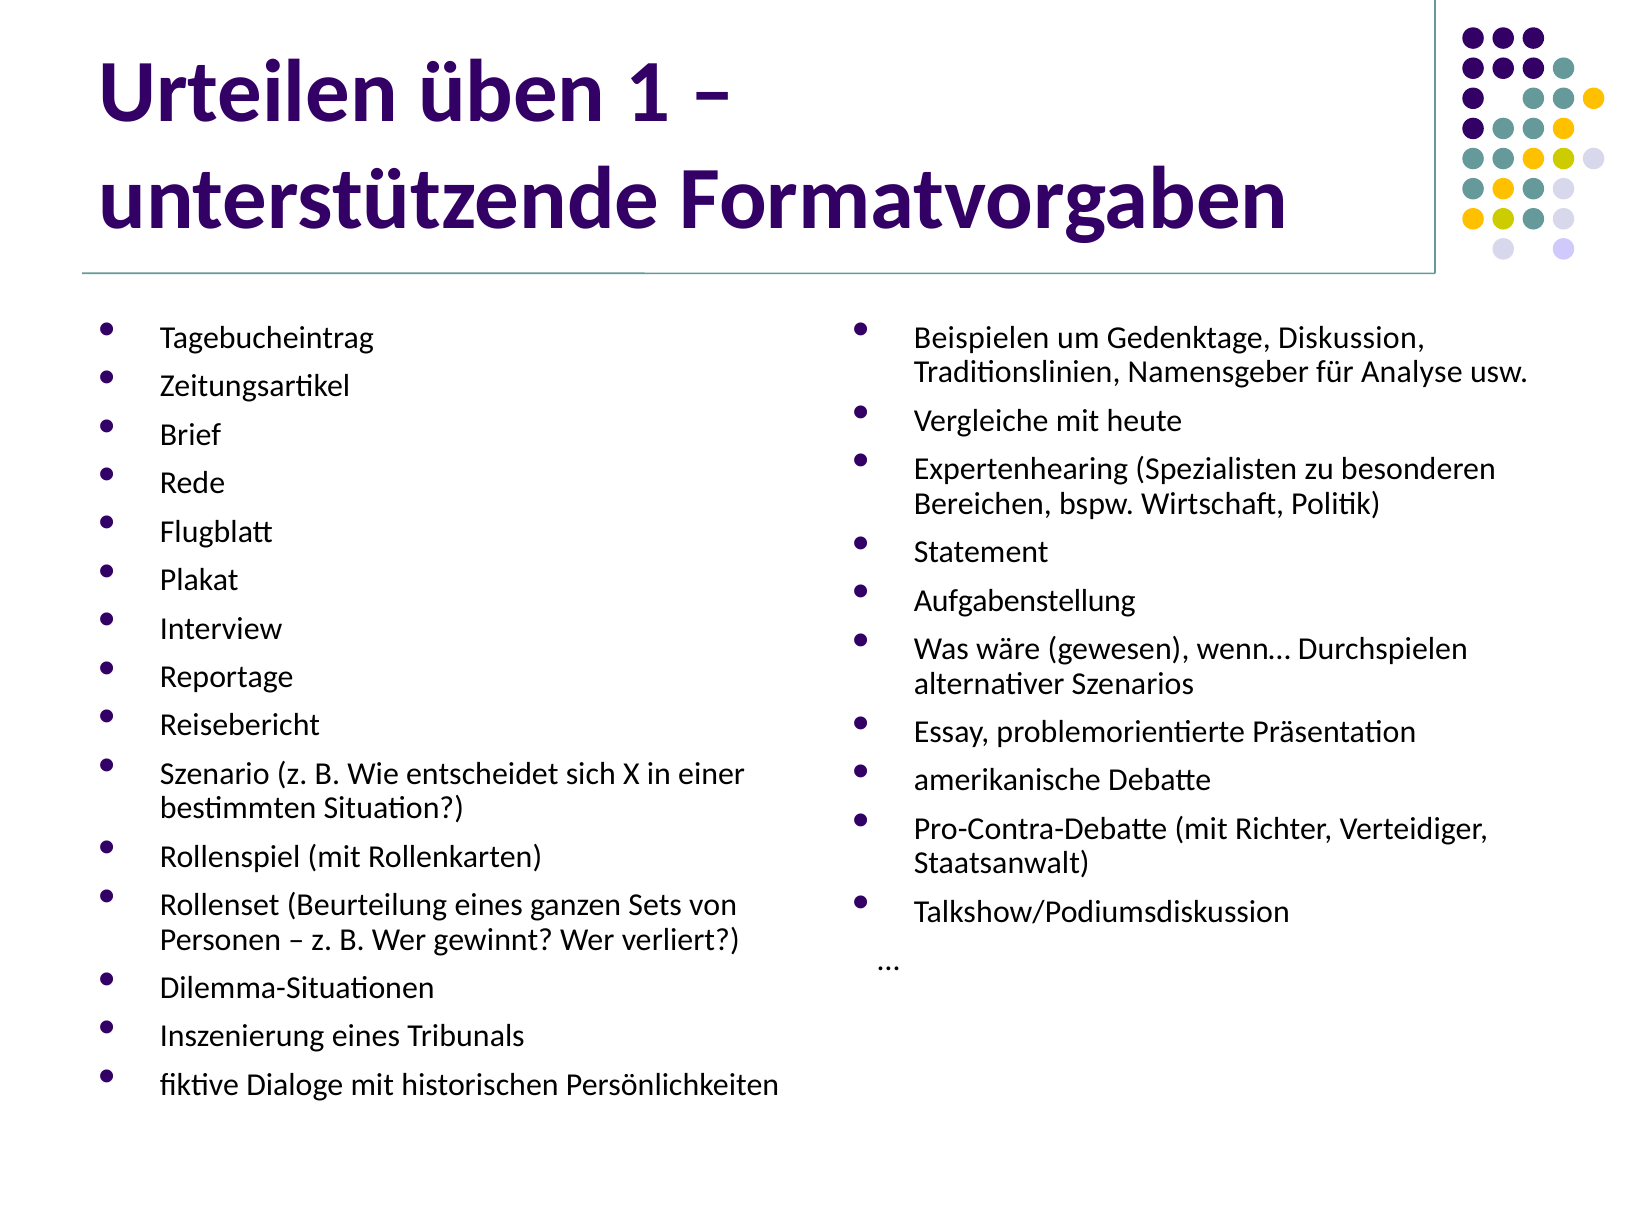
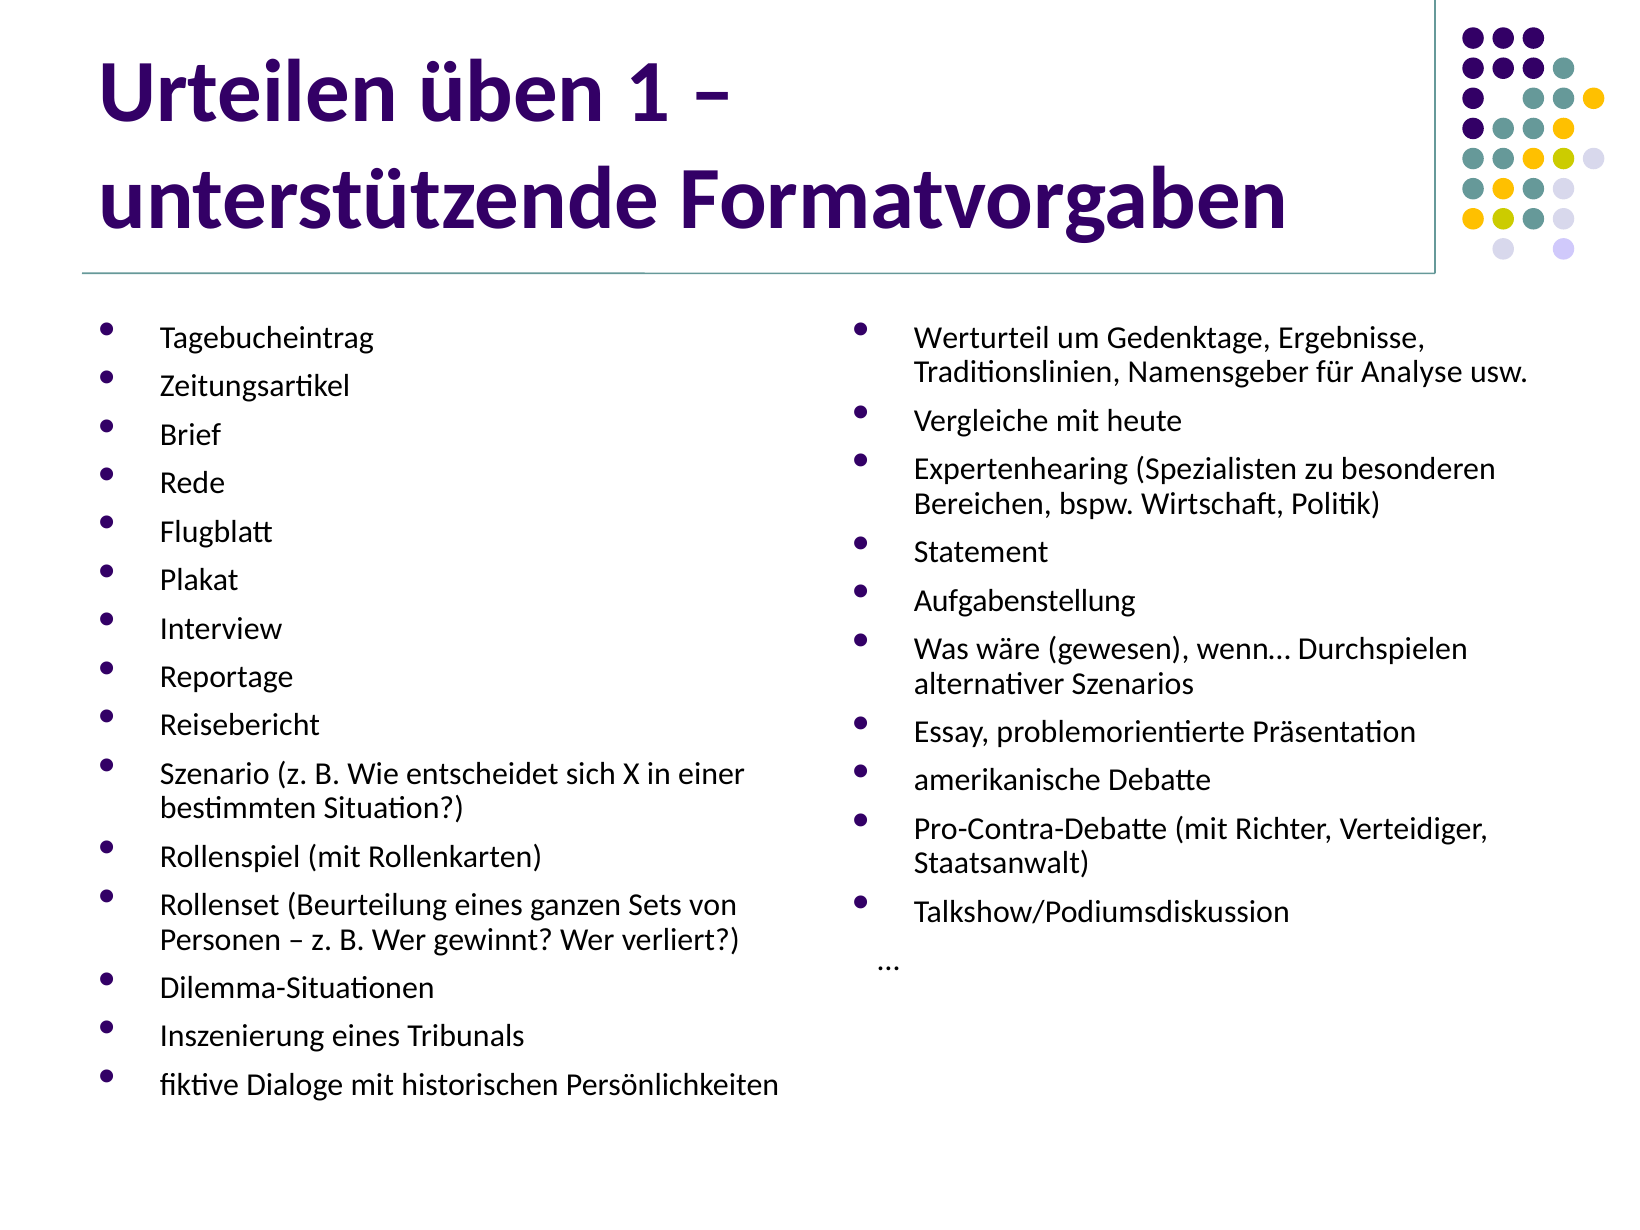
Beispielen: Beispielen -> Werturteil
Diskussion: Diskussion -> Ergebnisse
